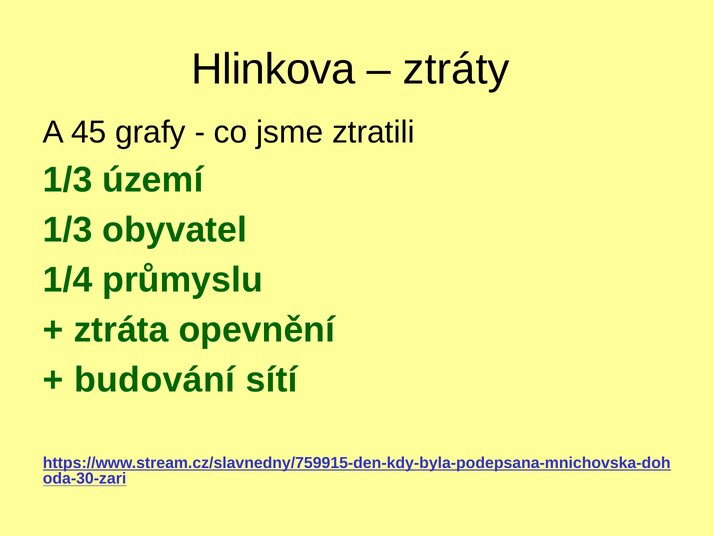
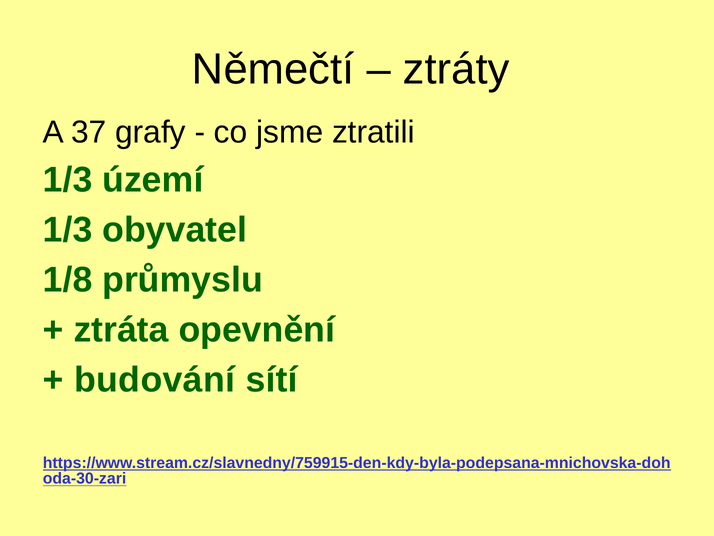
Hlinkova: Hlinkova -> Němečtí
45: 45 -> 37
1/4: 1/4 -> 1/8
